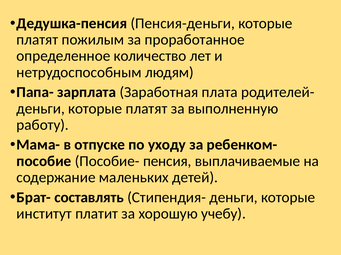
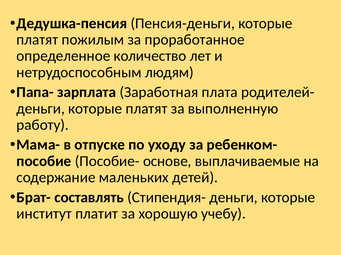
пенсия: пенсия -> основе
